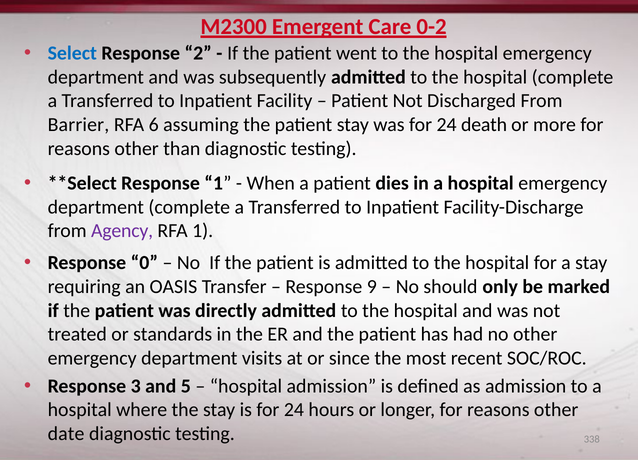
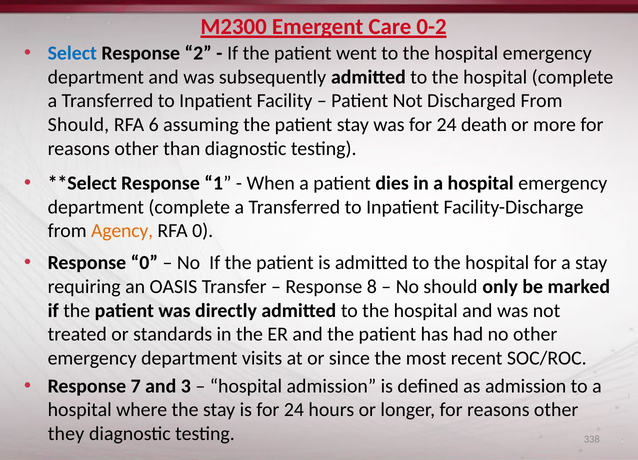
Barrier at (78, 125): Barrier -> Should
Agency colour: purple -> orange
RFA 1: 1 -> 0
9: 9 -> 8
3: 3 -> 7
5: 5 -> 3
date: date -> they
